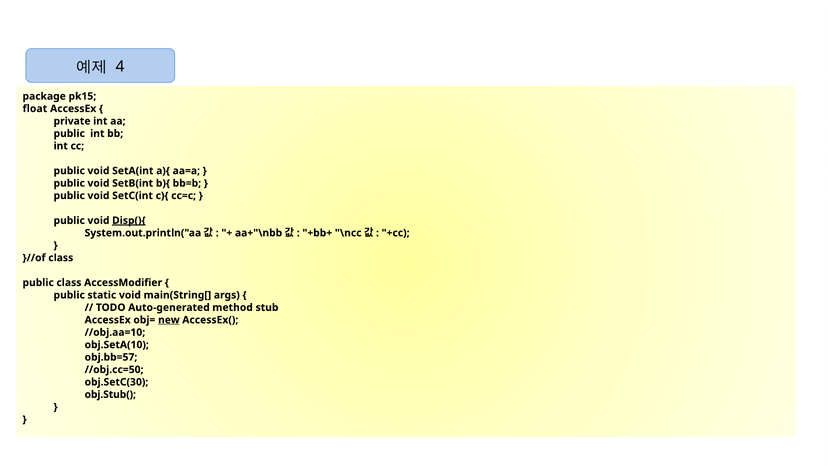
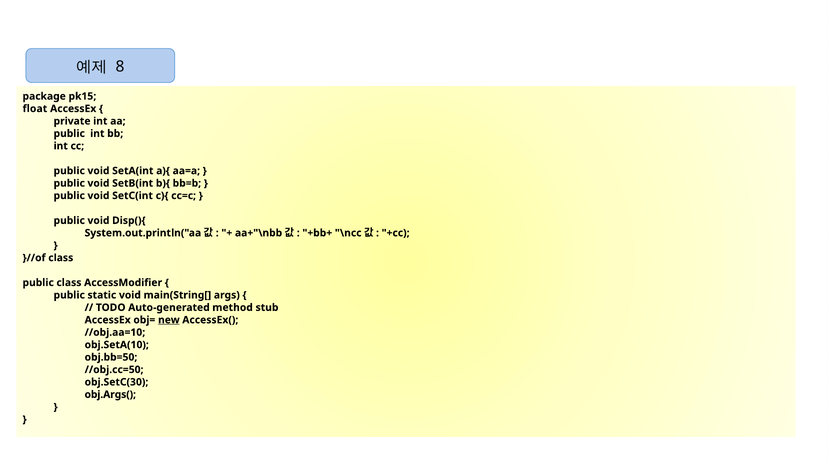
4: 4 -> 8
Disp(){ underline: present -> none
obj.bb=57: obj.bb=57 -> obj.bb=50
obj.Stub(: obj.Stub( -> obj.Args(
